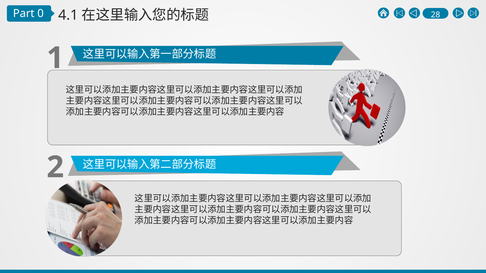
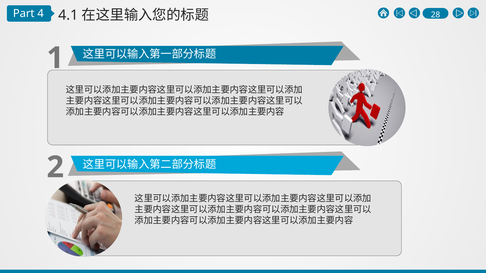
0: 0 -> 4
